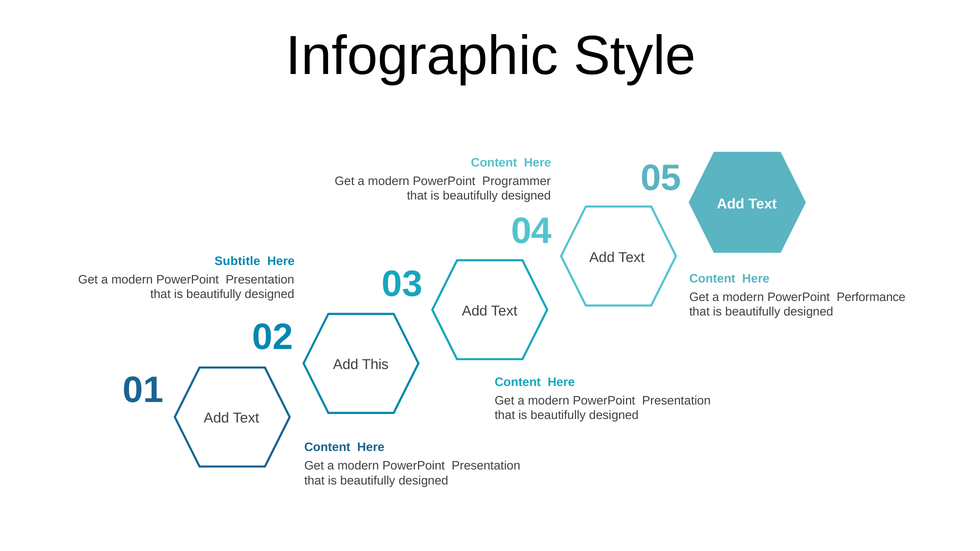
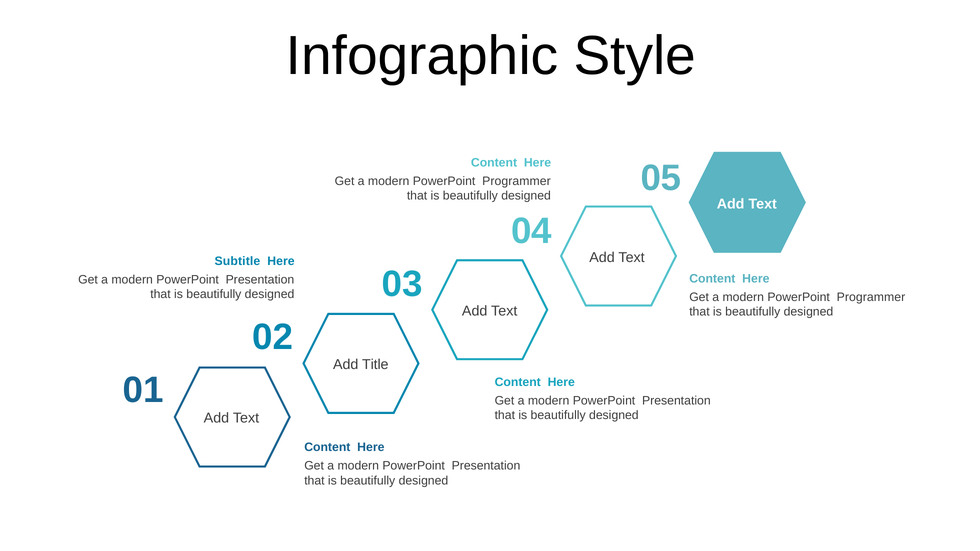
Performance at (871, 297): Performance -> Programmer
This: This -> Title
